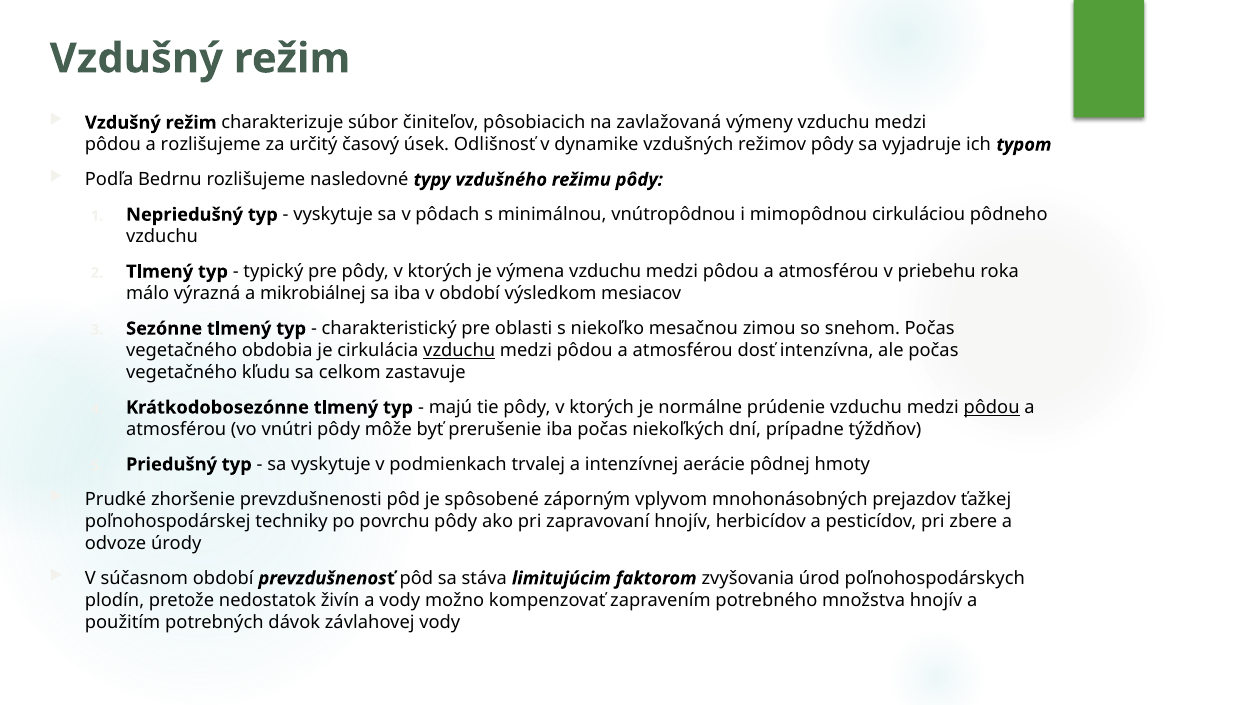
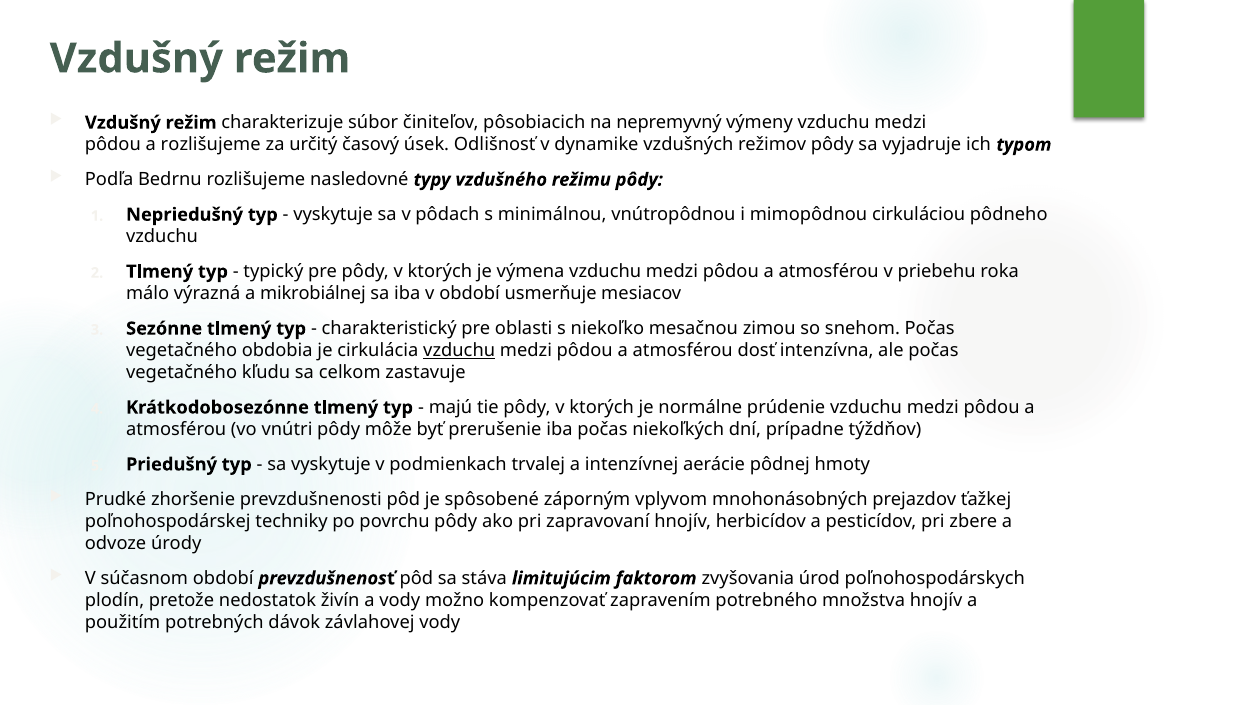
zavlažovaná: zavlažovaná -> nepremyvný
výsledkom: výsledkom -> usmerňuje
pôdou at (992, 408) underline: present -> none
